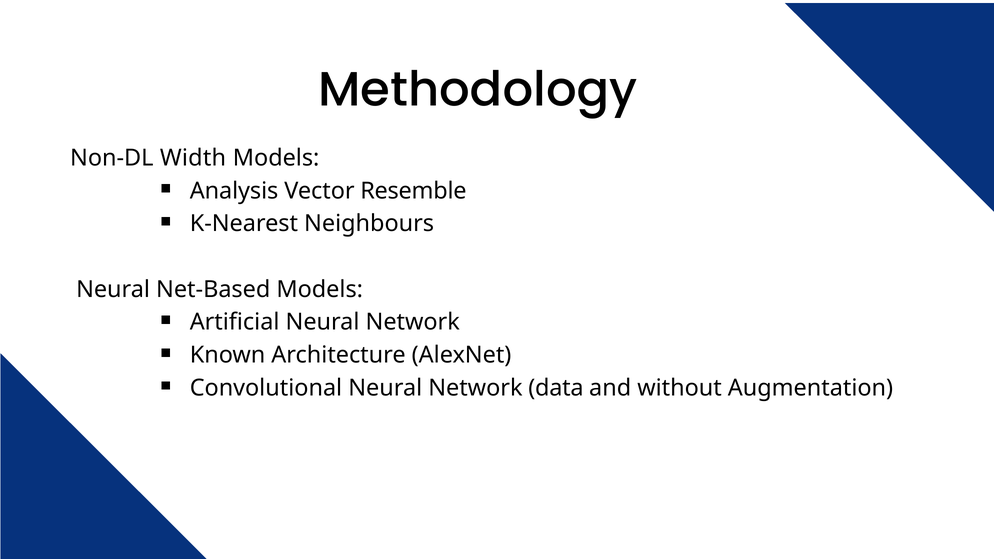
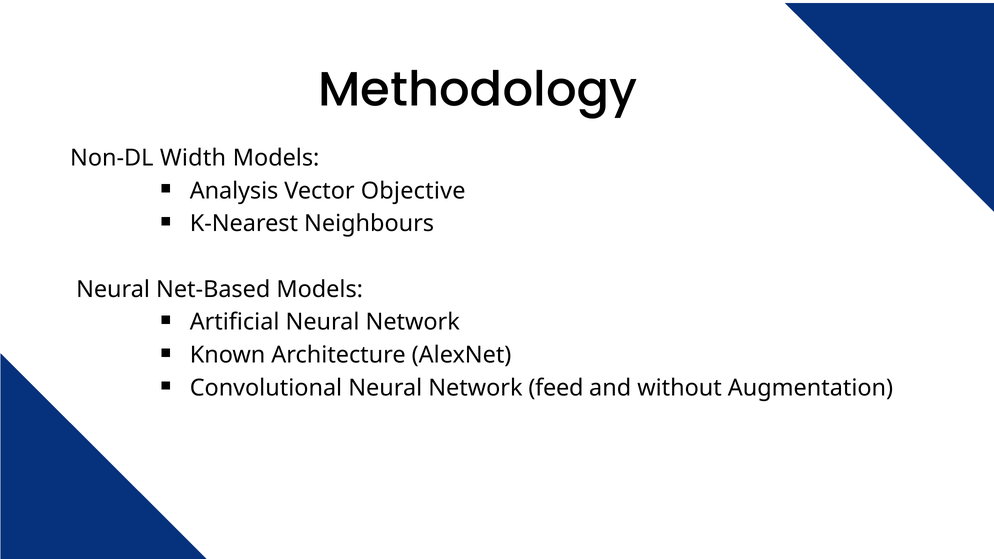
Resemble: Resemble -> Objective
data: data -> feed
